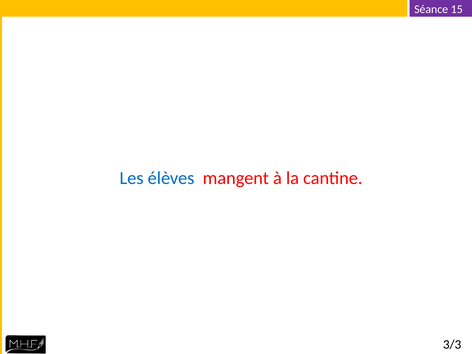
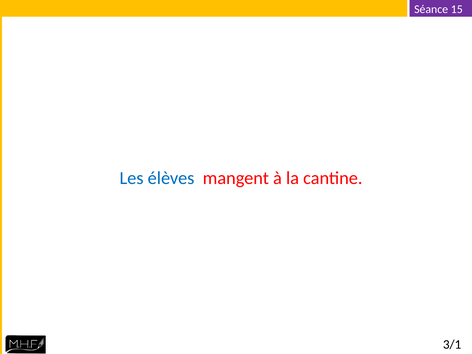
3/3: 3/3 -> 3/1
